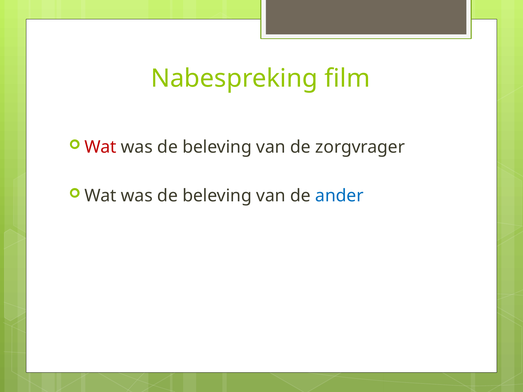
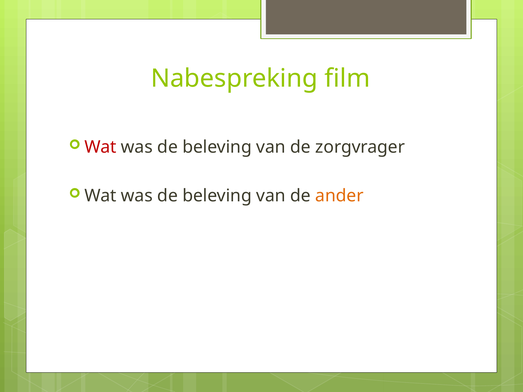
ander colour: blue -> orange
